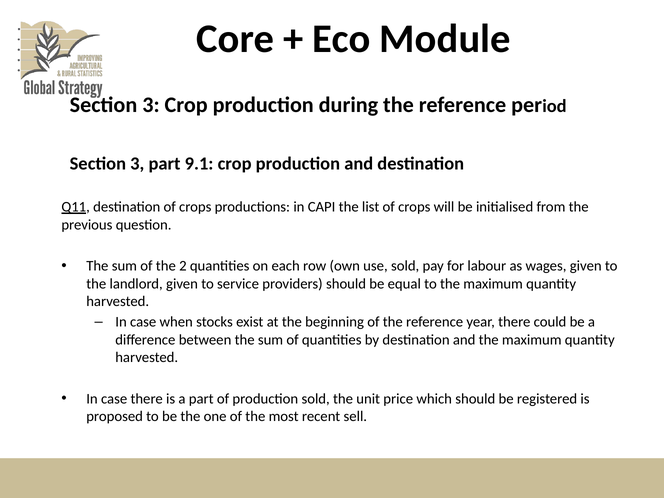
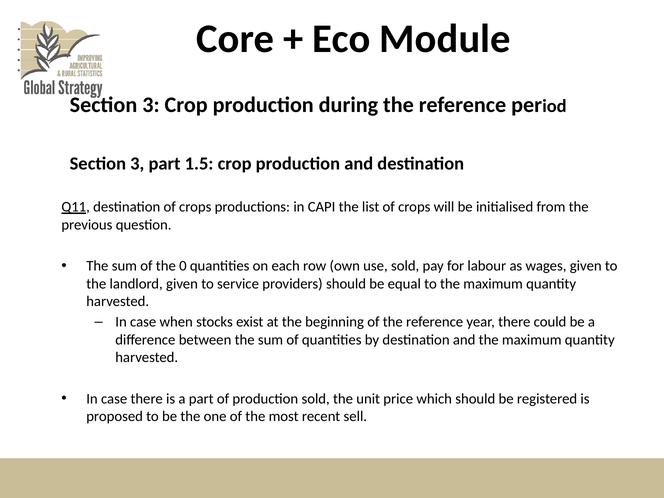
9.1: 9.1 -> 1.5
2: 2 -> 0
